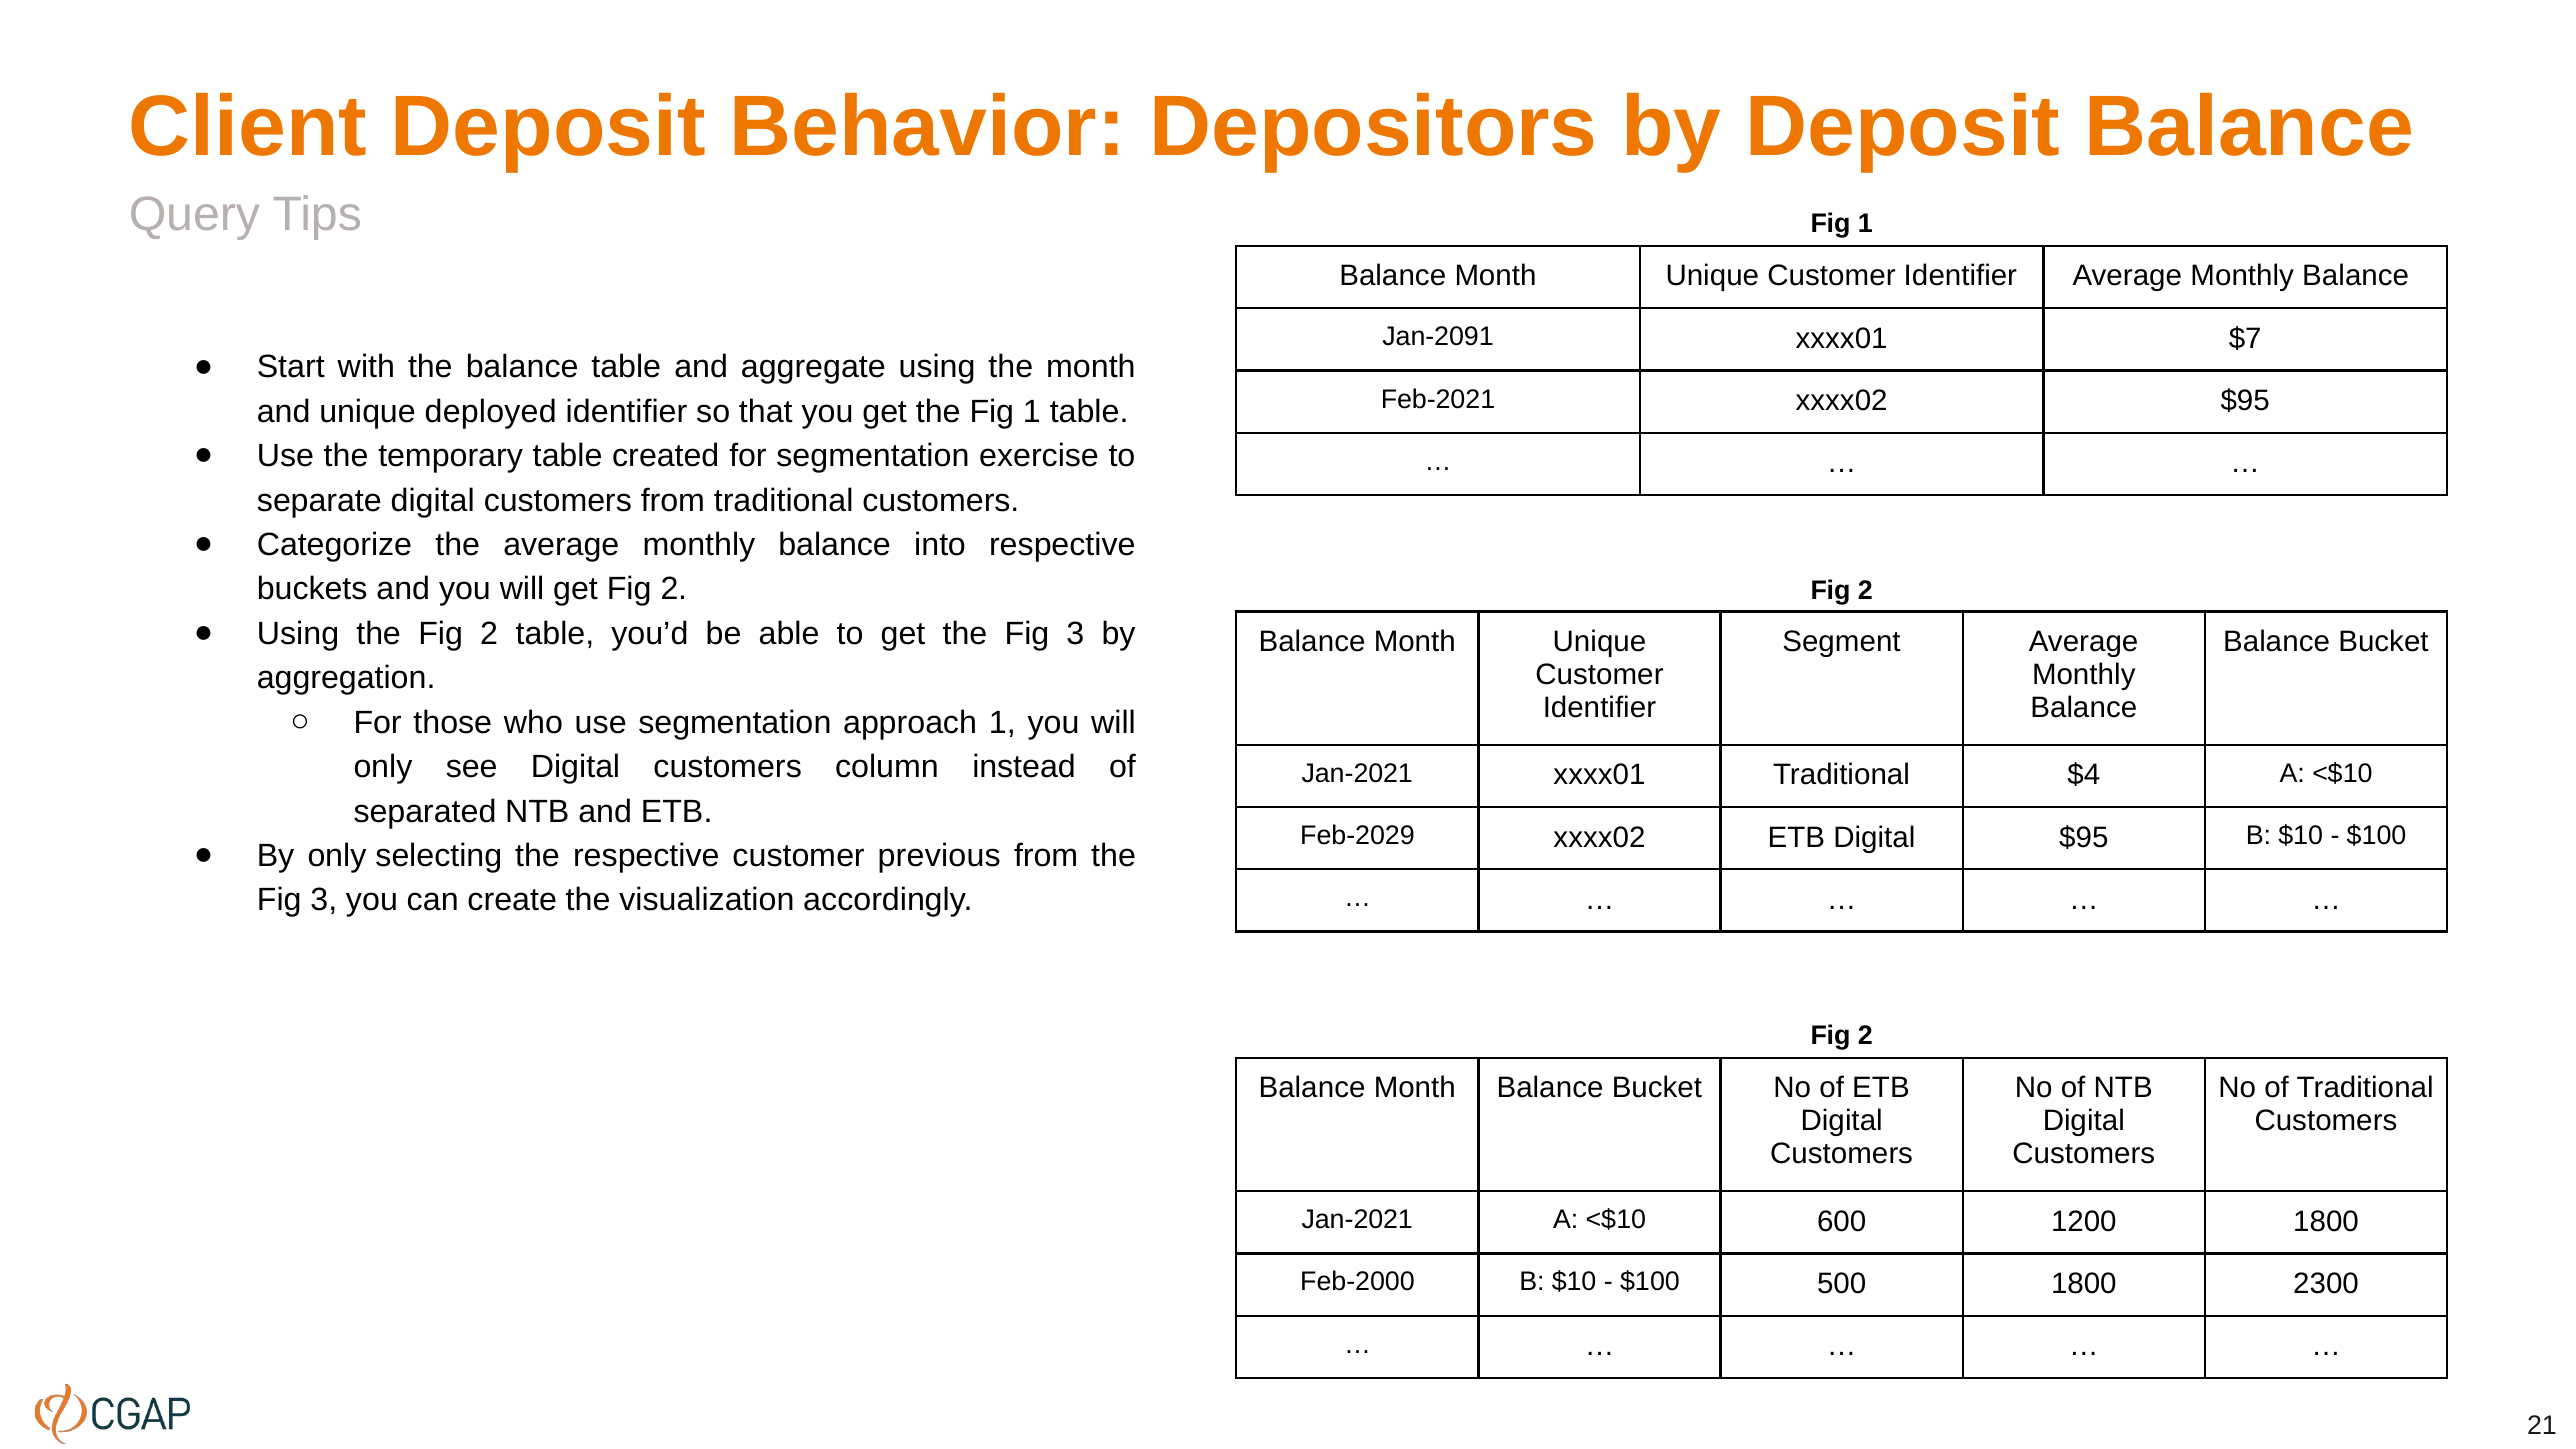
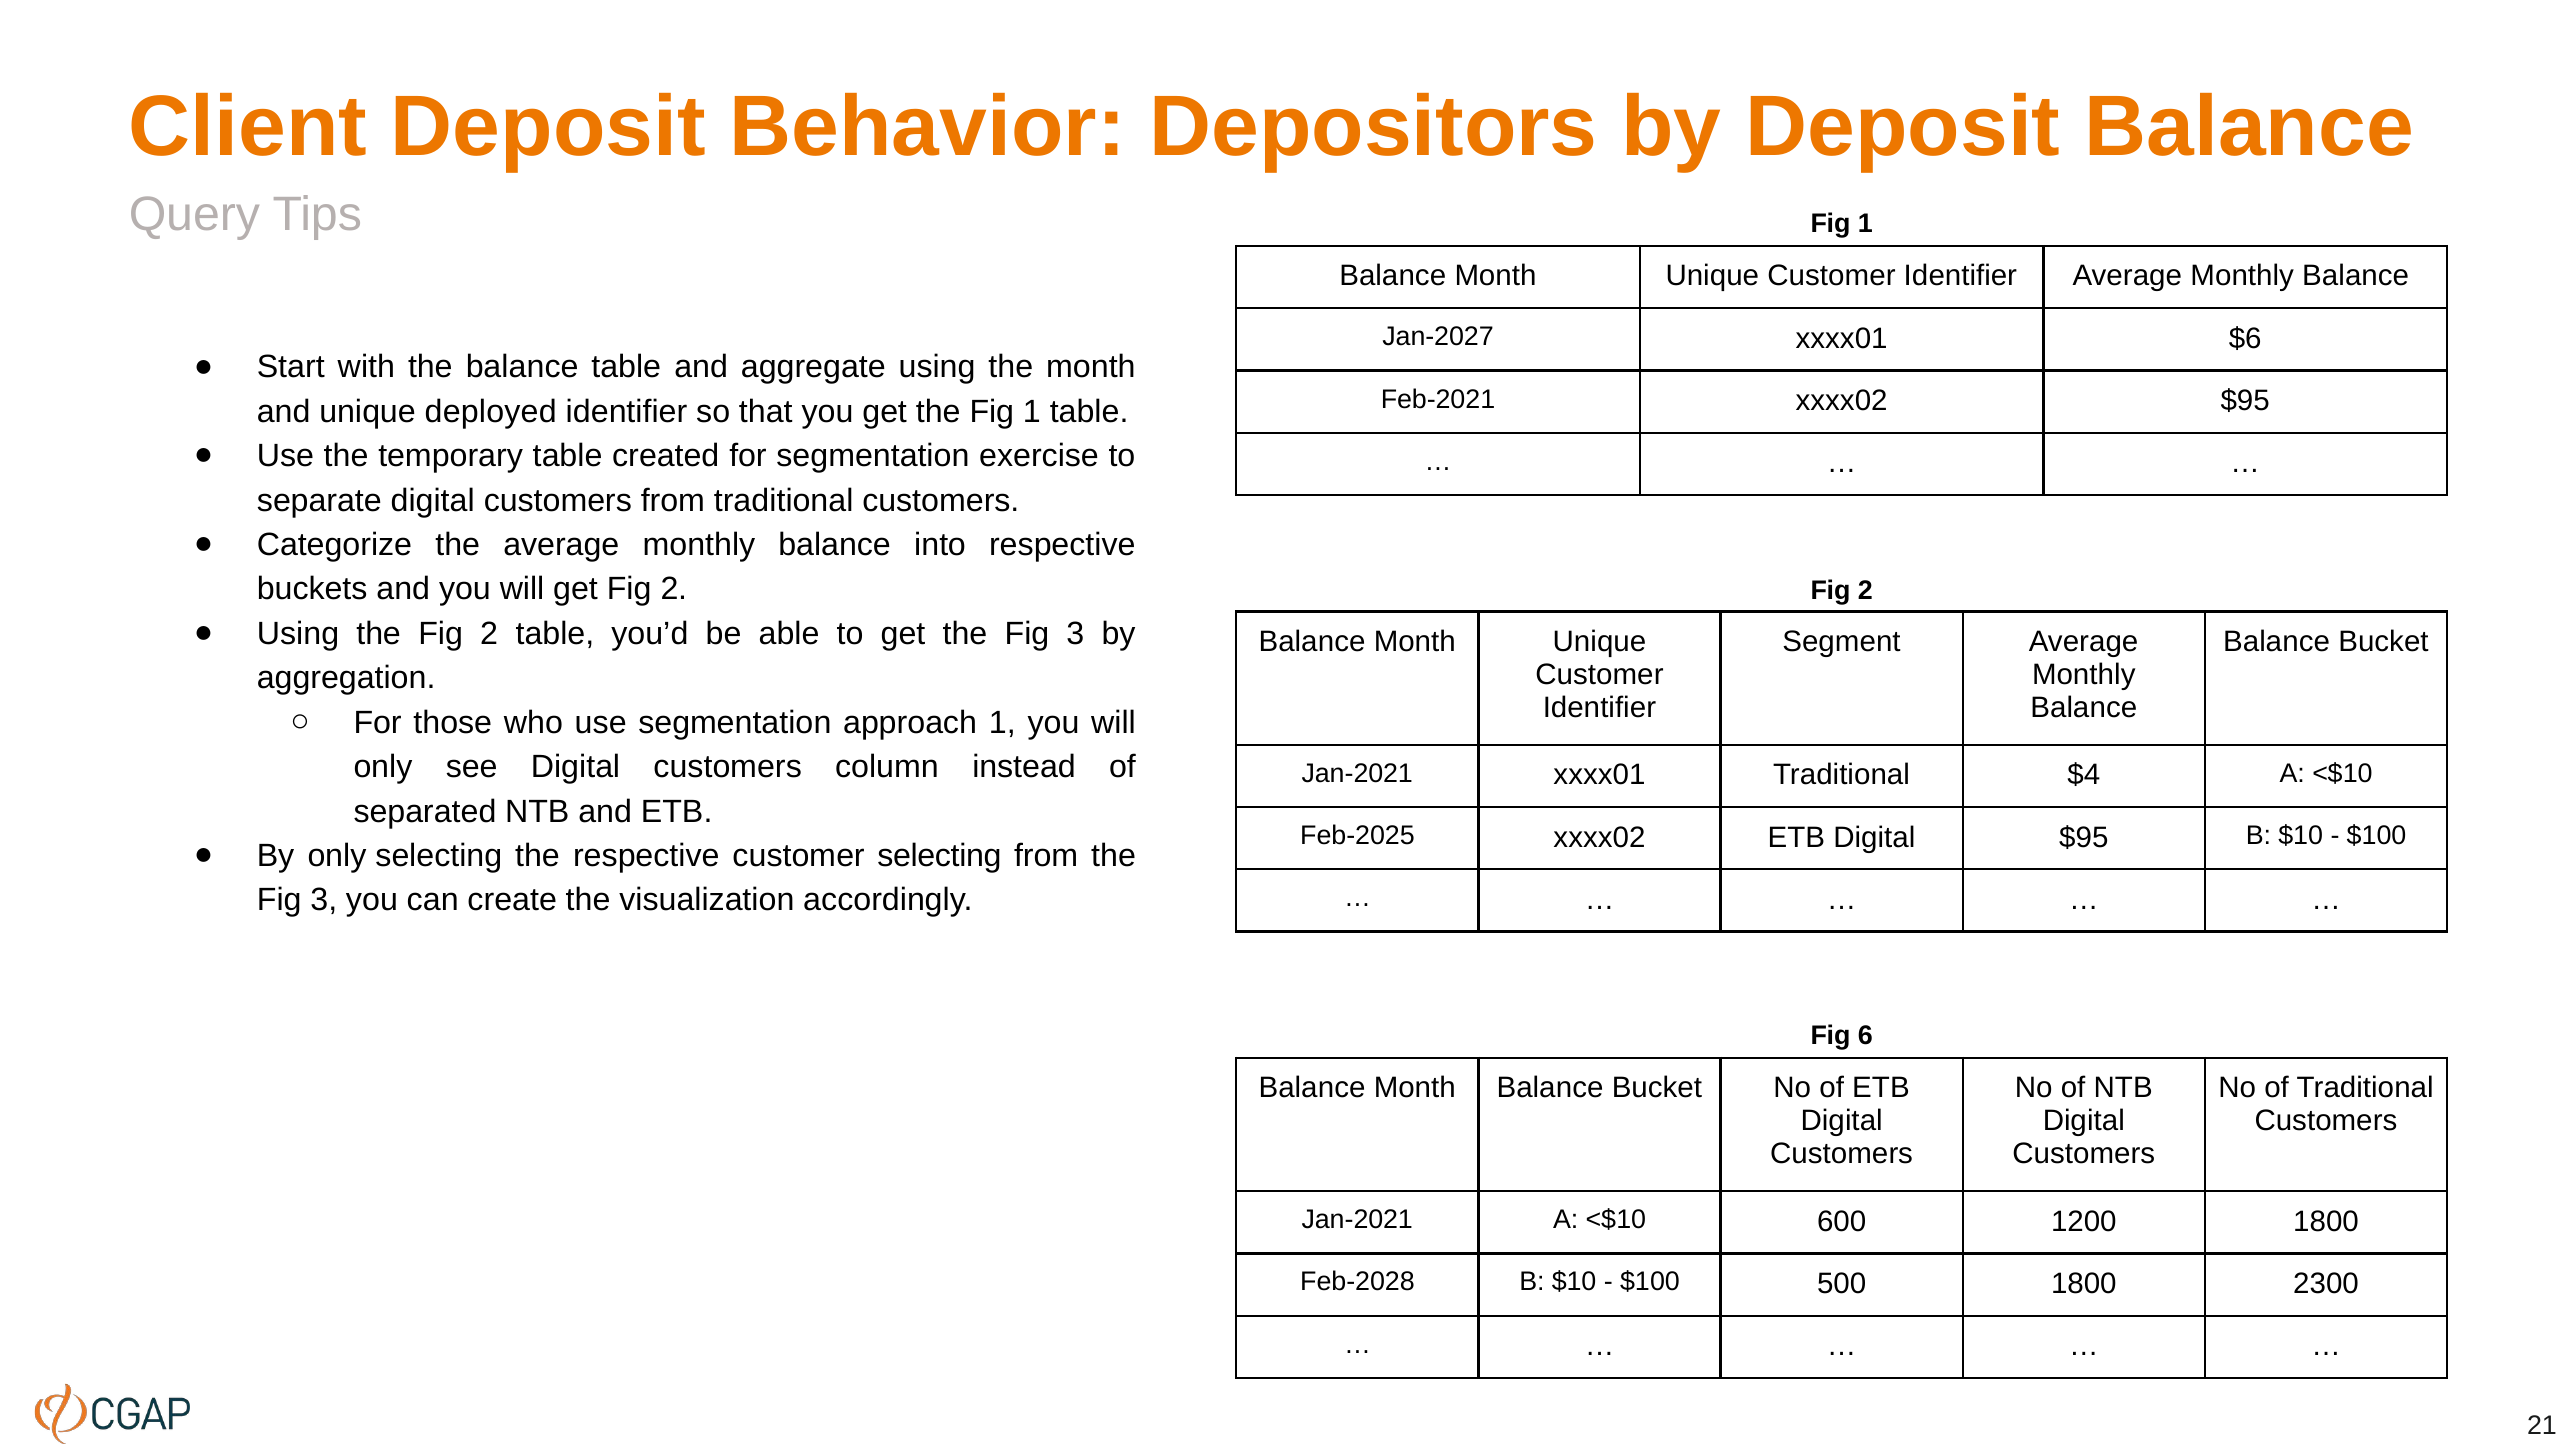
Jan-2091: Jan-2091 -> Jan-2027
$7: $7 -> $6
Feb-2029: Feb-2029 -> Feb-2025
customer previous: previous -> selecting
2 at (1865, 1035): 2 -> 6
Feb-2000: Feb-2000 -> Feb-2028
